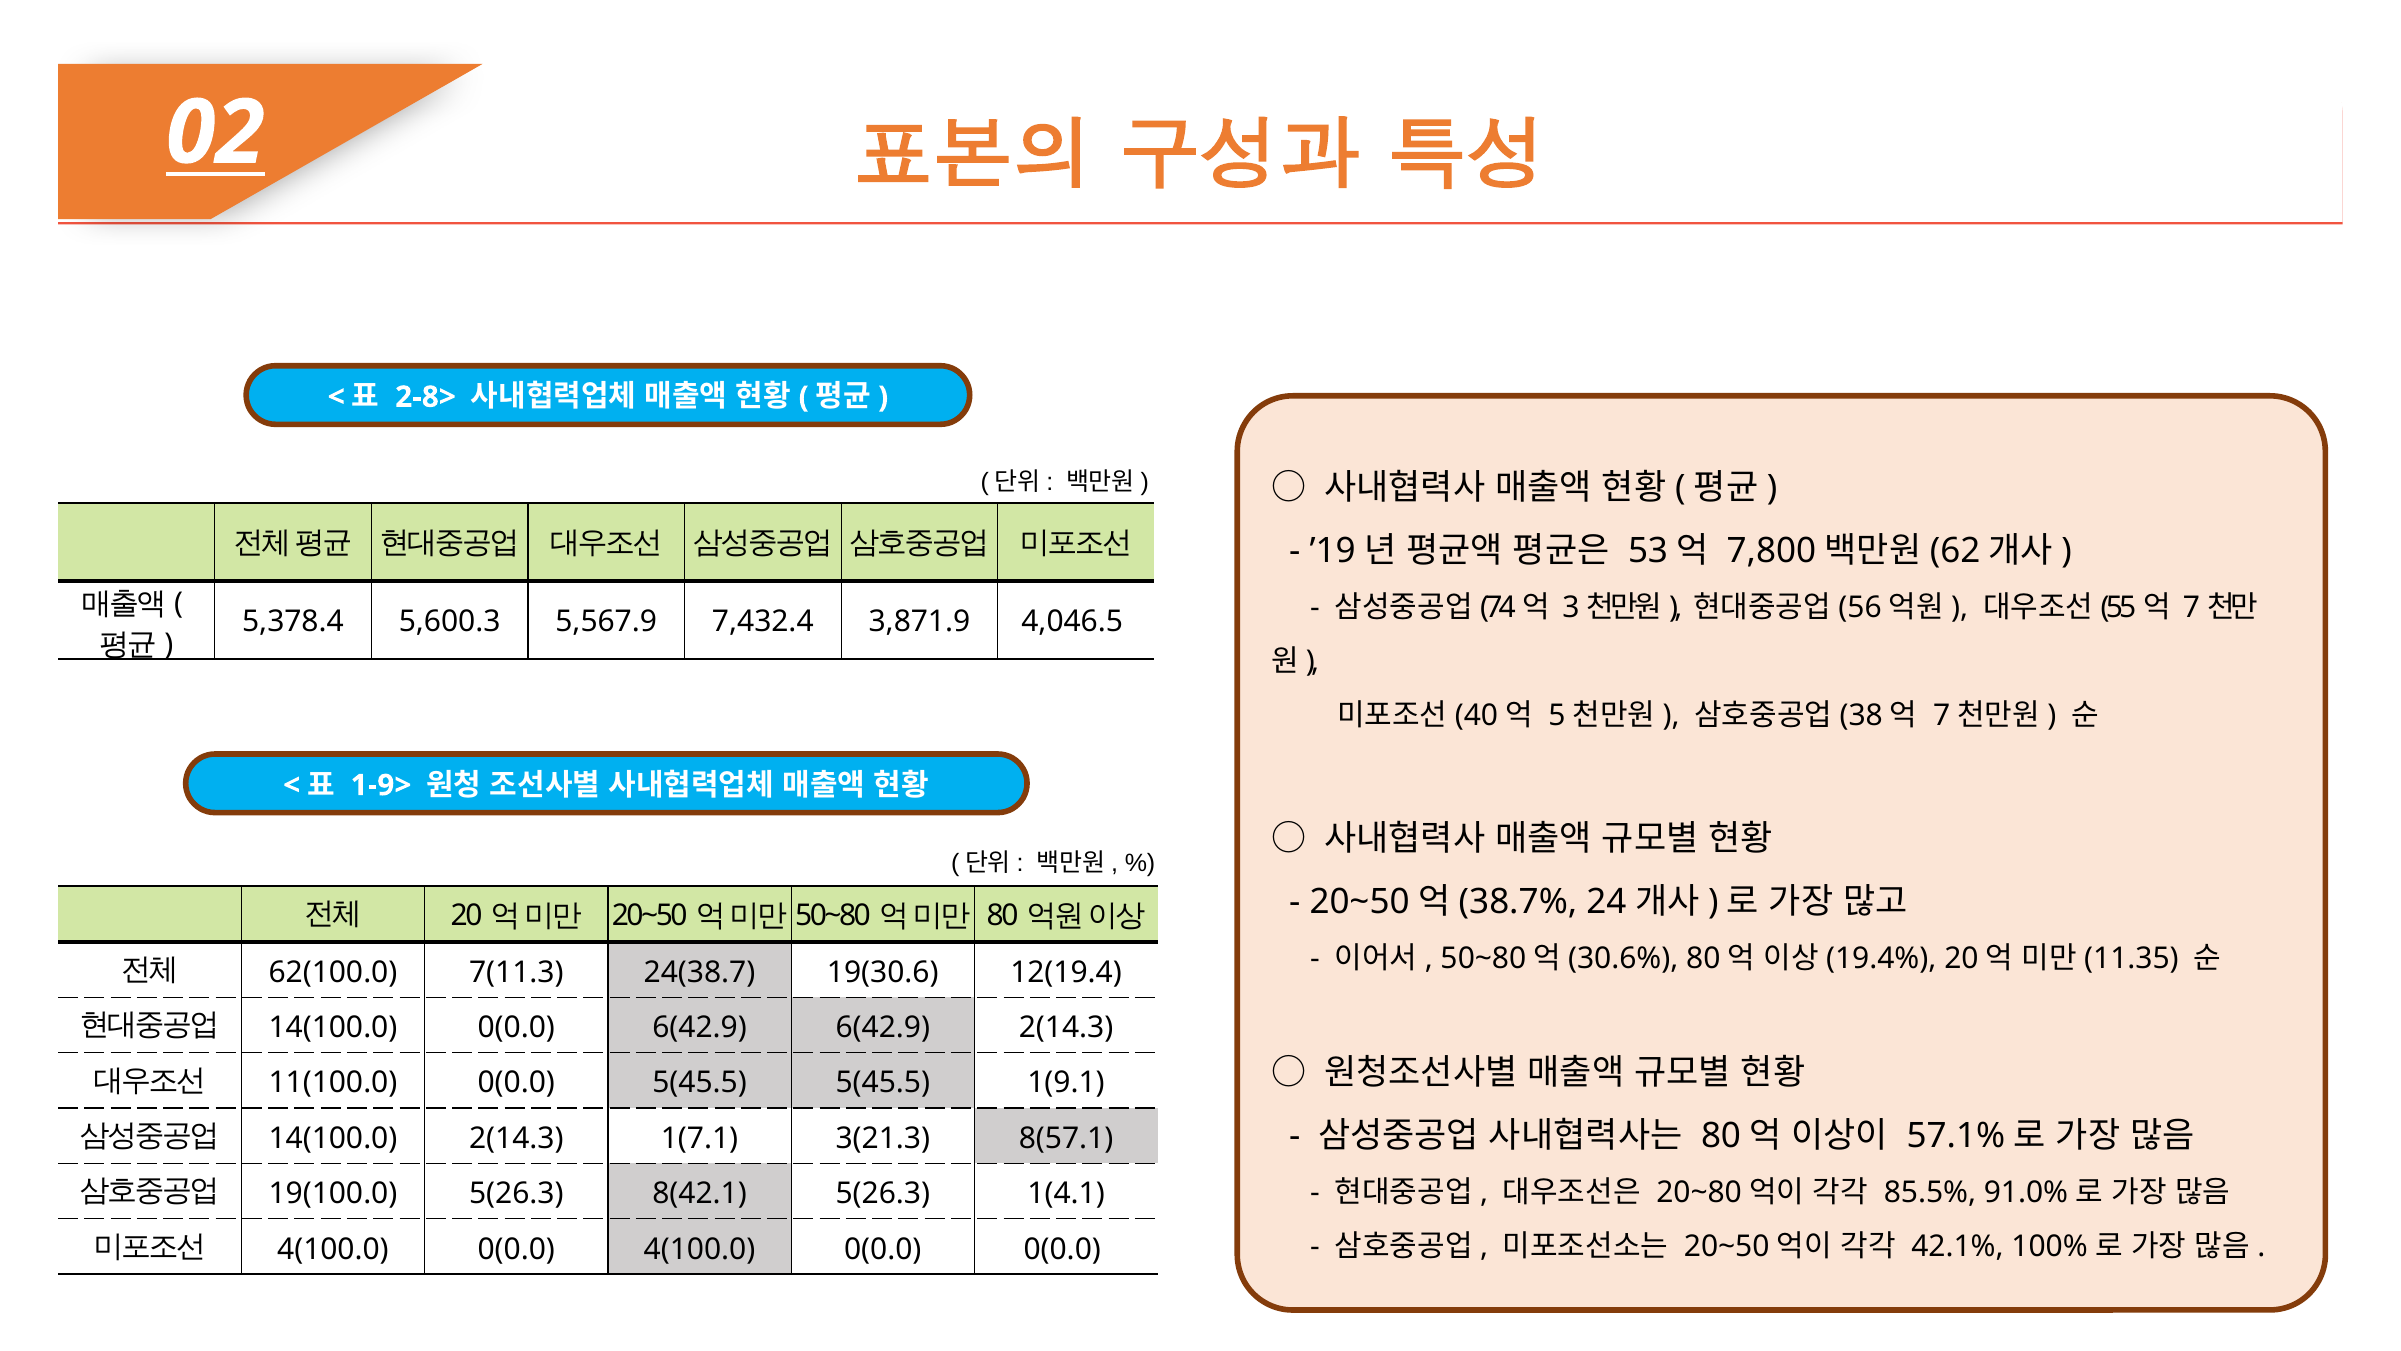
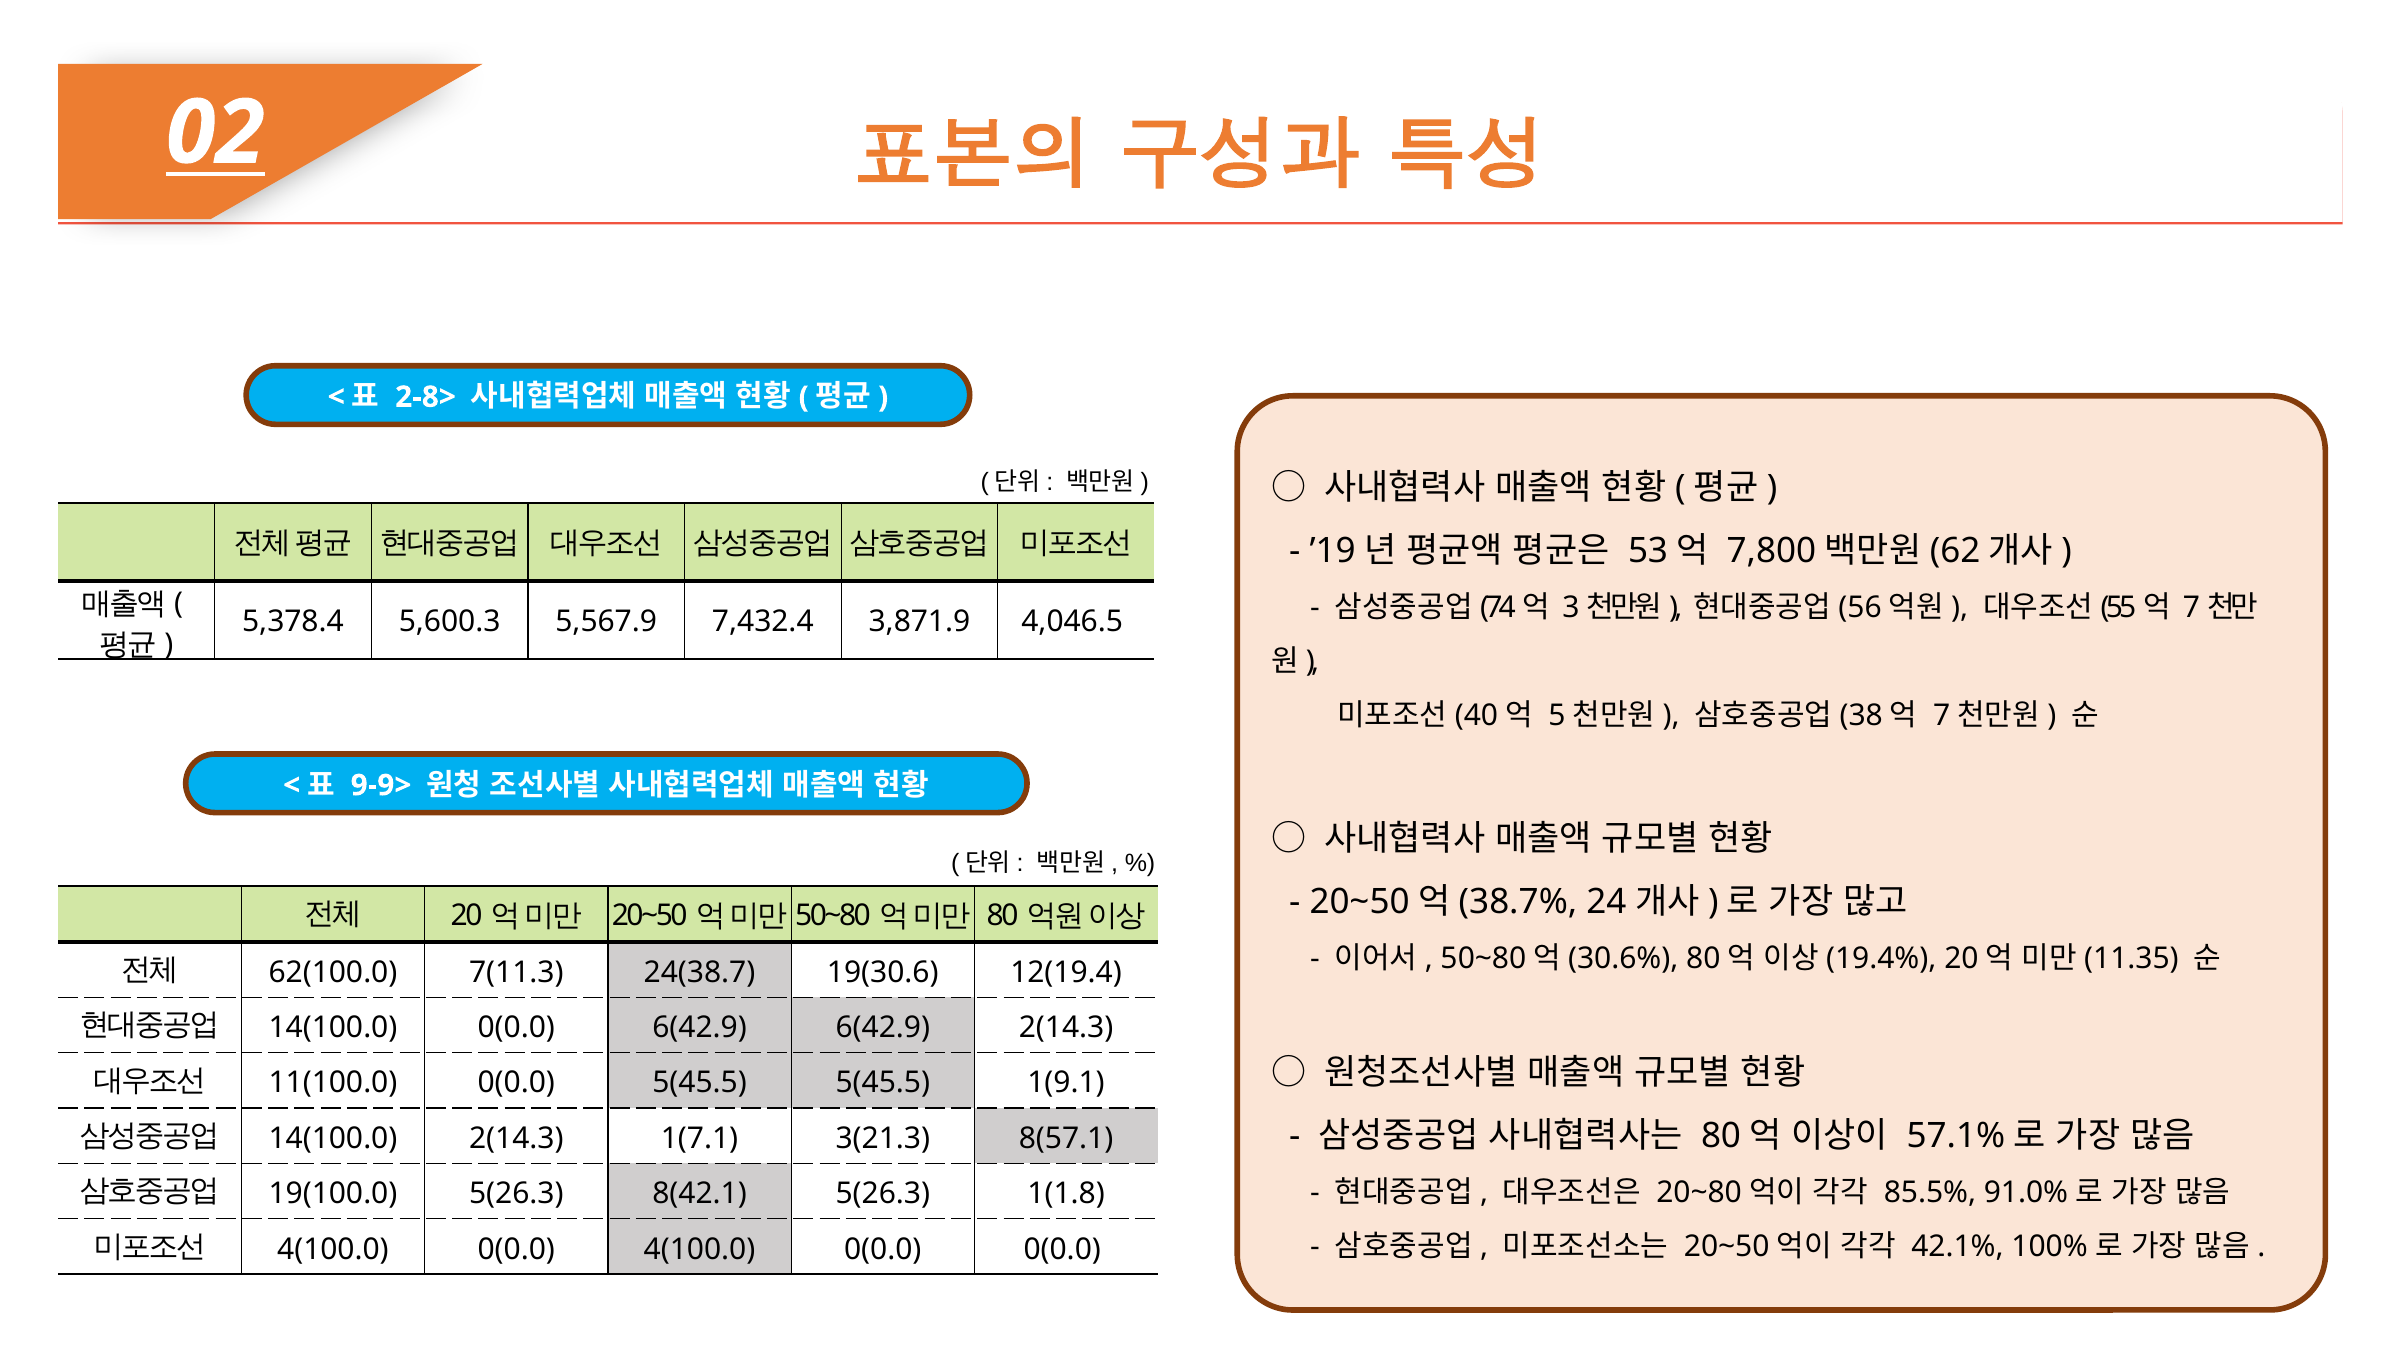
1-9>: 1-9> -> 9-9>
1(4.1: 1(4.1 -> 1(1.8
